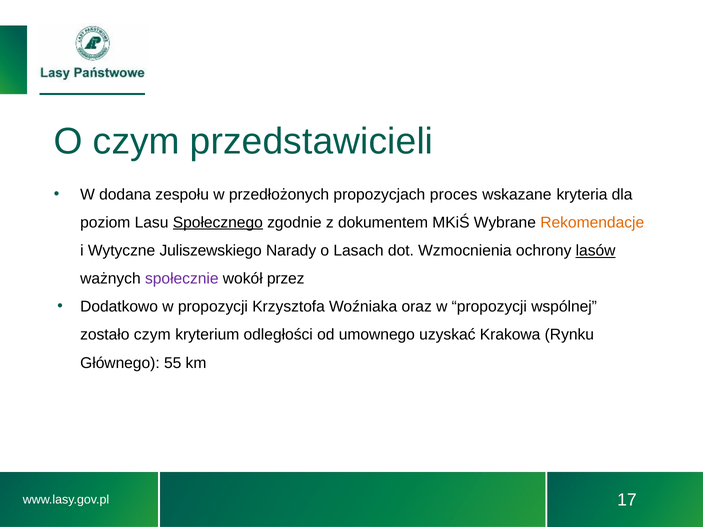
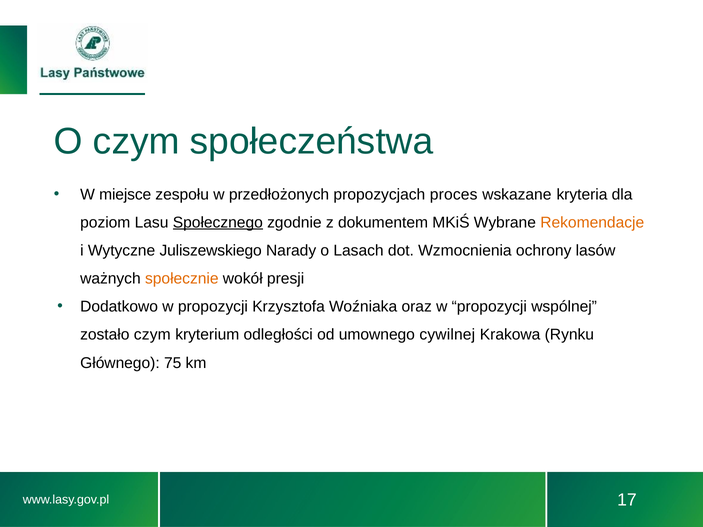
przedstawicieli: przedstawicieli -> społeczeństwa
dodana: dodana -> miejsce
lasów underline: present -> none
społecznie colour: purple -> orange
przez: przez -> presji
uzyskać: uzyskać -> cywilnej
55: 55 -> 75
